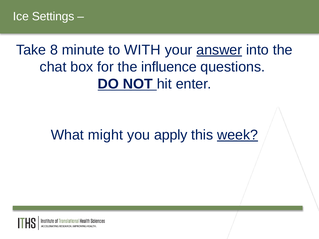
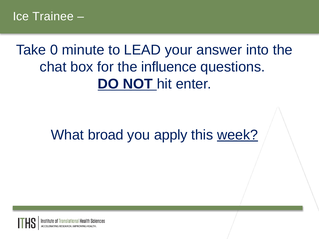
Settings: Settings -> Trainee
8: 8 -> 0
WITH: WITH -> LEAD
answer underline: present -> none
might: might -> broad
